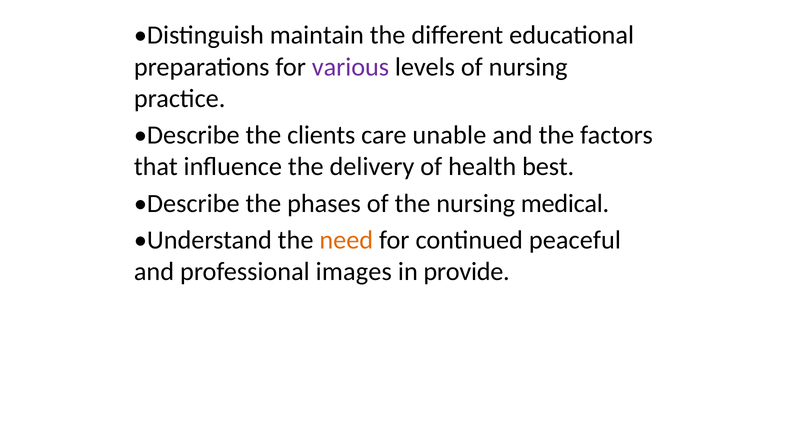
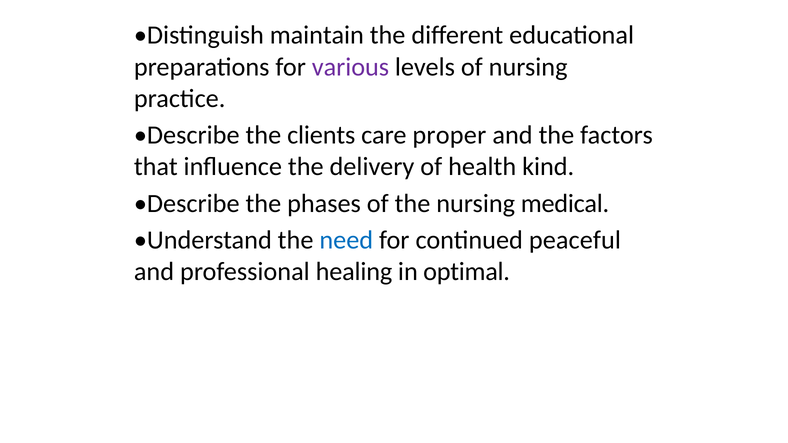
unable: unable -> proper
best: best -> kind
need colour: orange -> blue
images: images -> healing
provide: provide -> optimal
